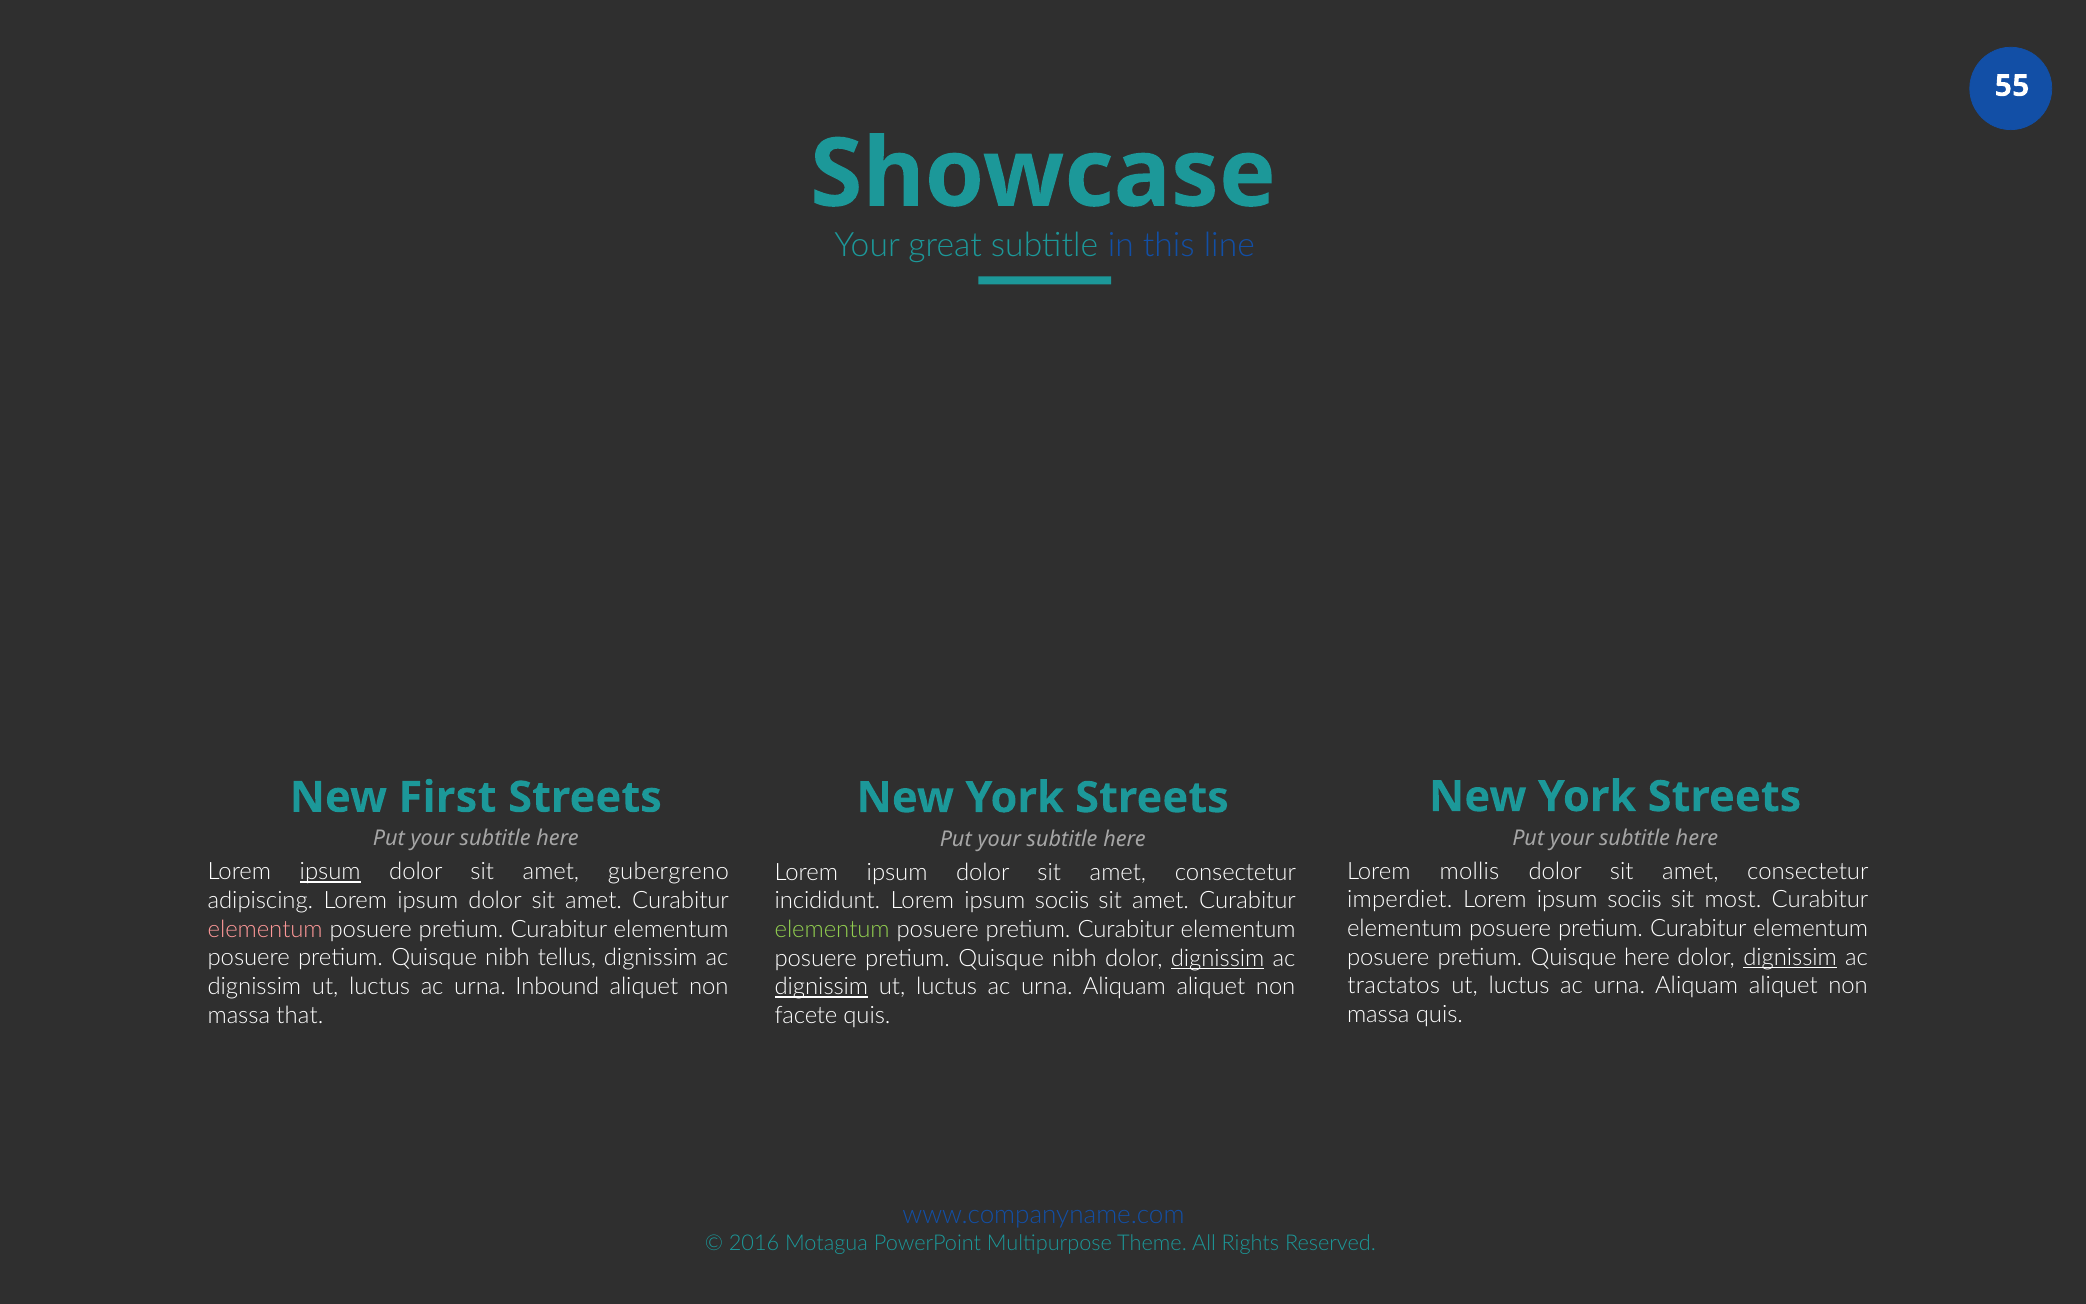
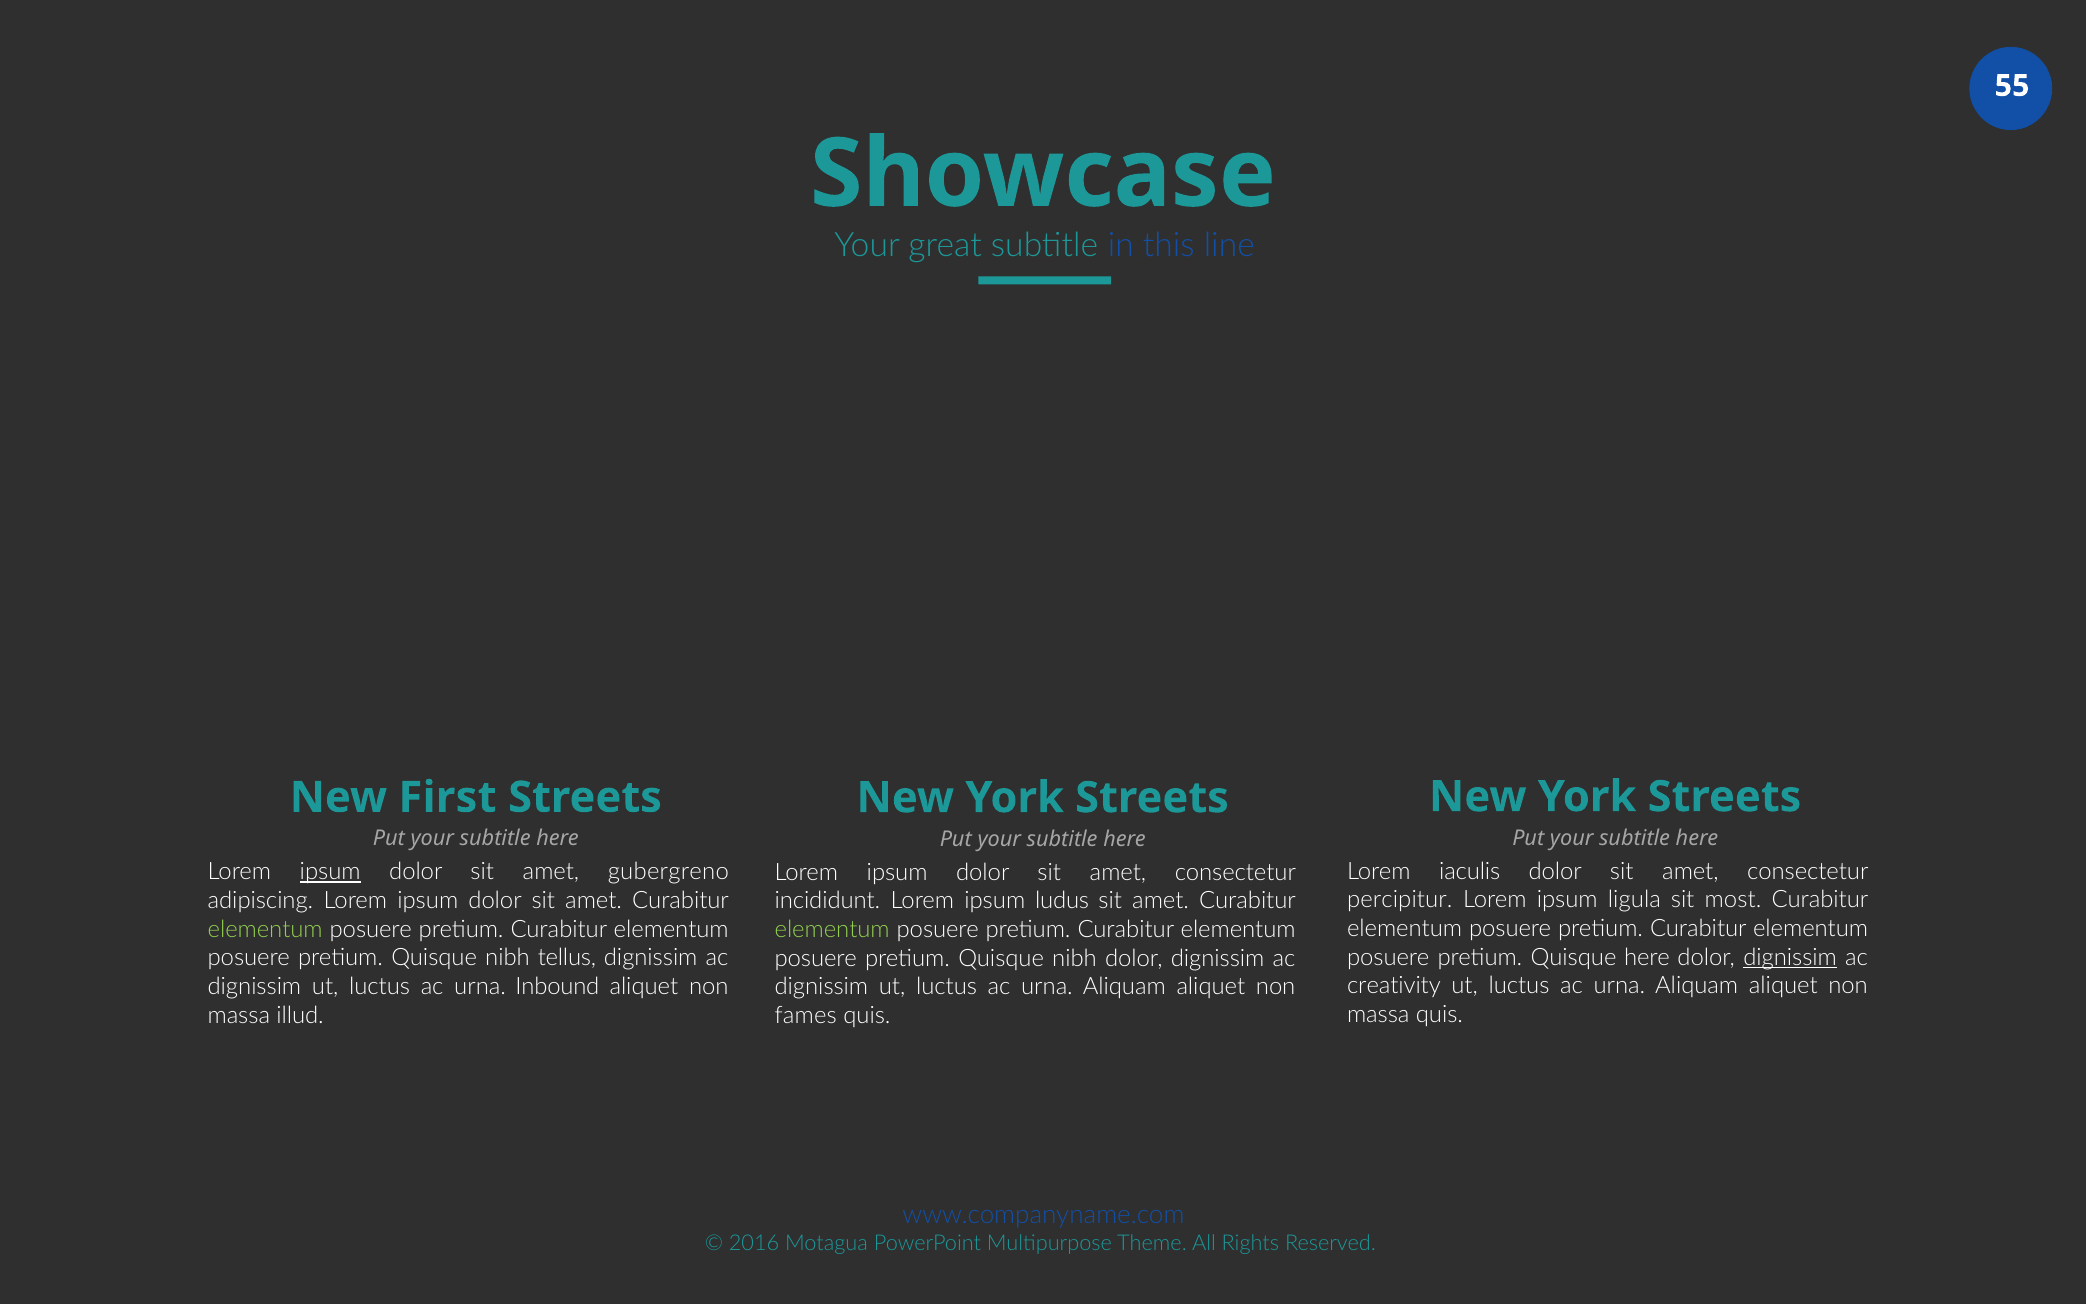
mollis: mollis -> iaculis
imperdiet: imperdiet -> percipitur
sociis at (1635, 900): sociis -> ligula
sociis at (1062, 901): sociis -> ludus
elementum at (265, 929) colour: pink -> light green
dignissim at (1218, 958) underline: present -> none
tractatos: tractatos -> creativity
dignissim at (821, 987) underline: present -> none
that: that -> illud
facete: facete -> fames
